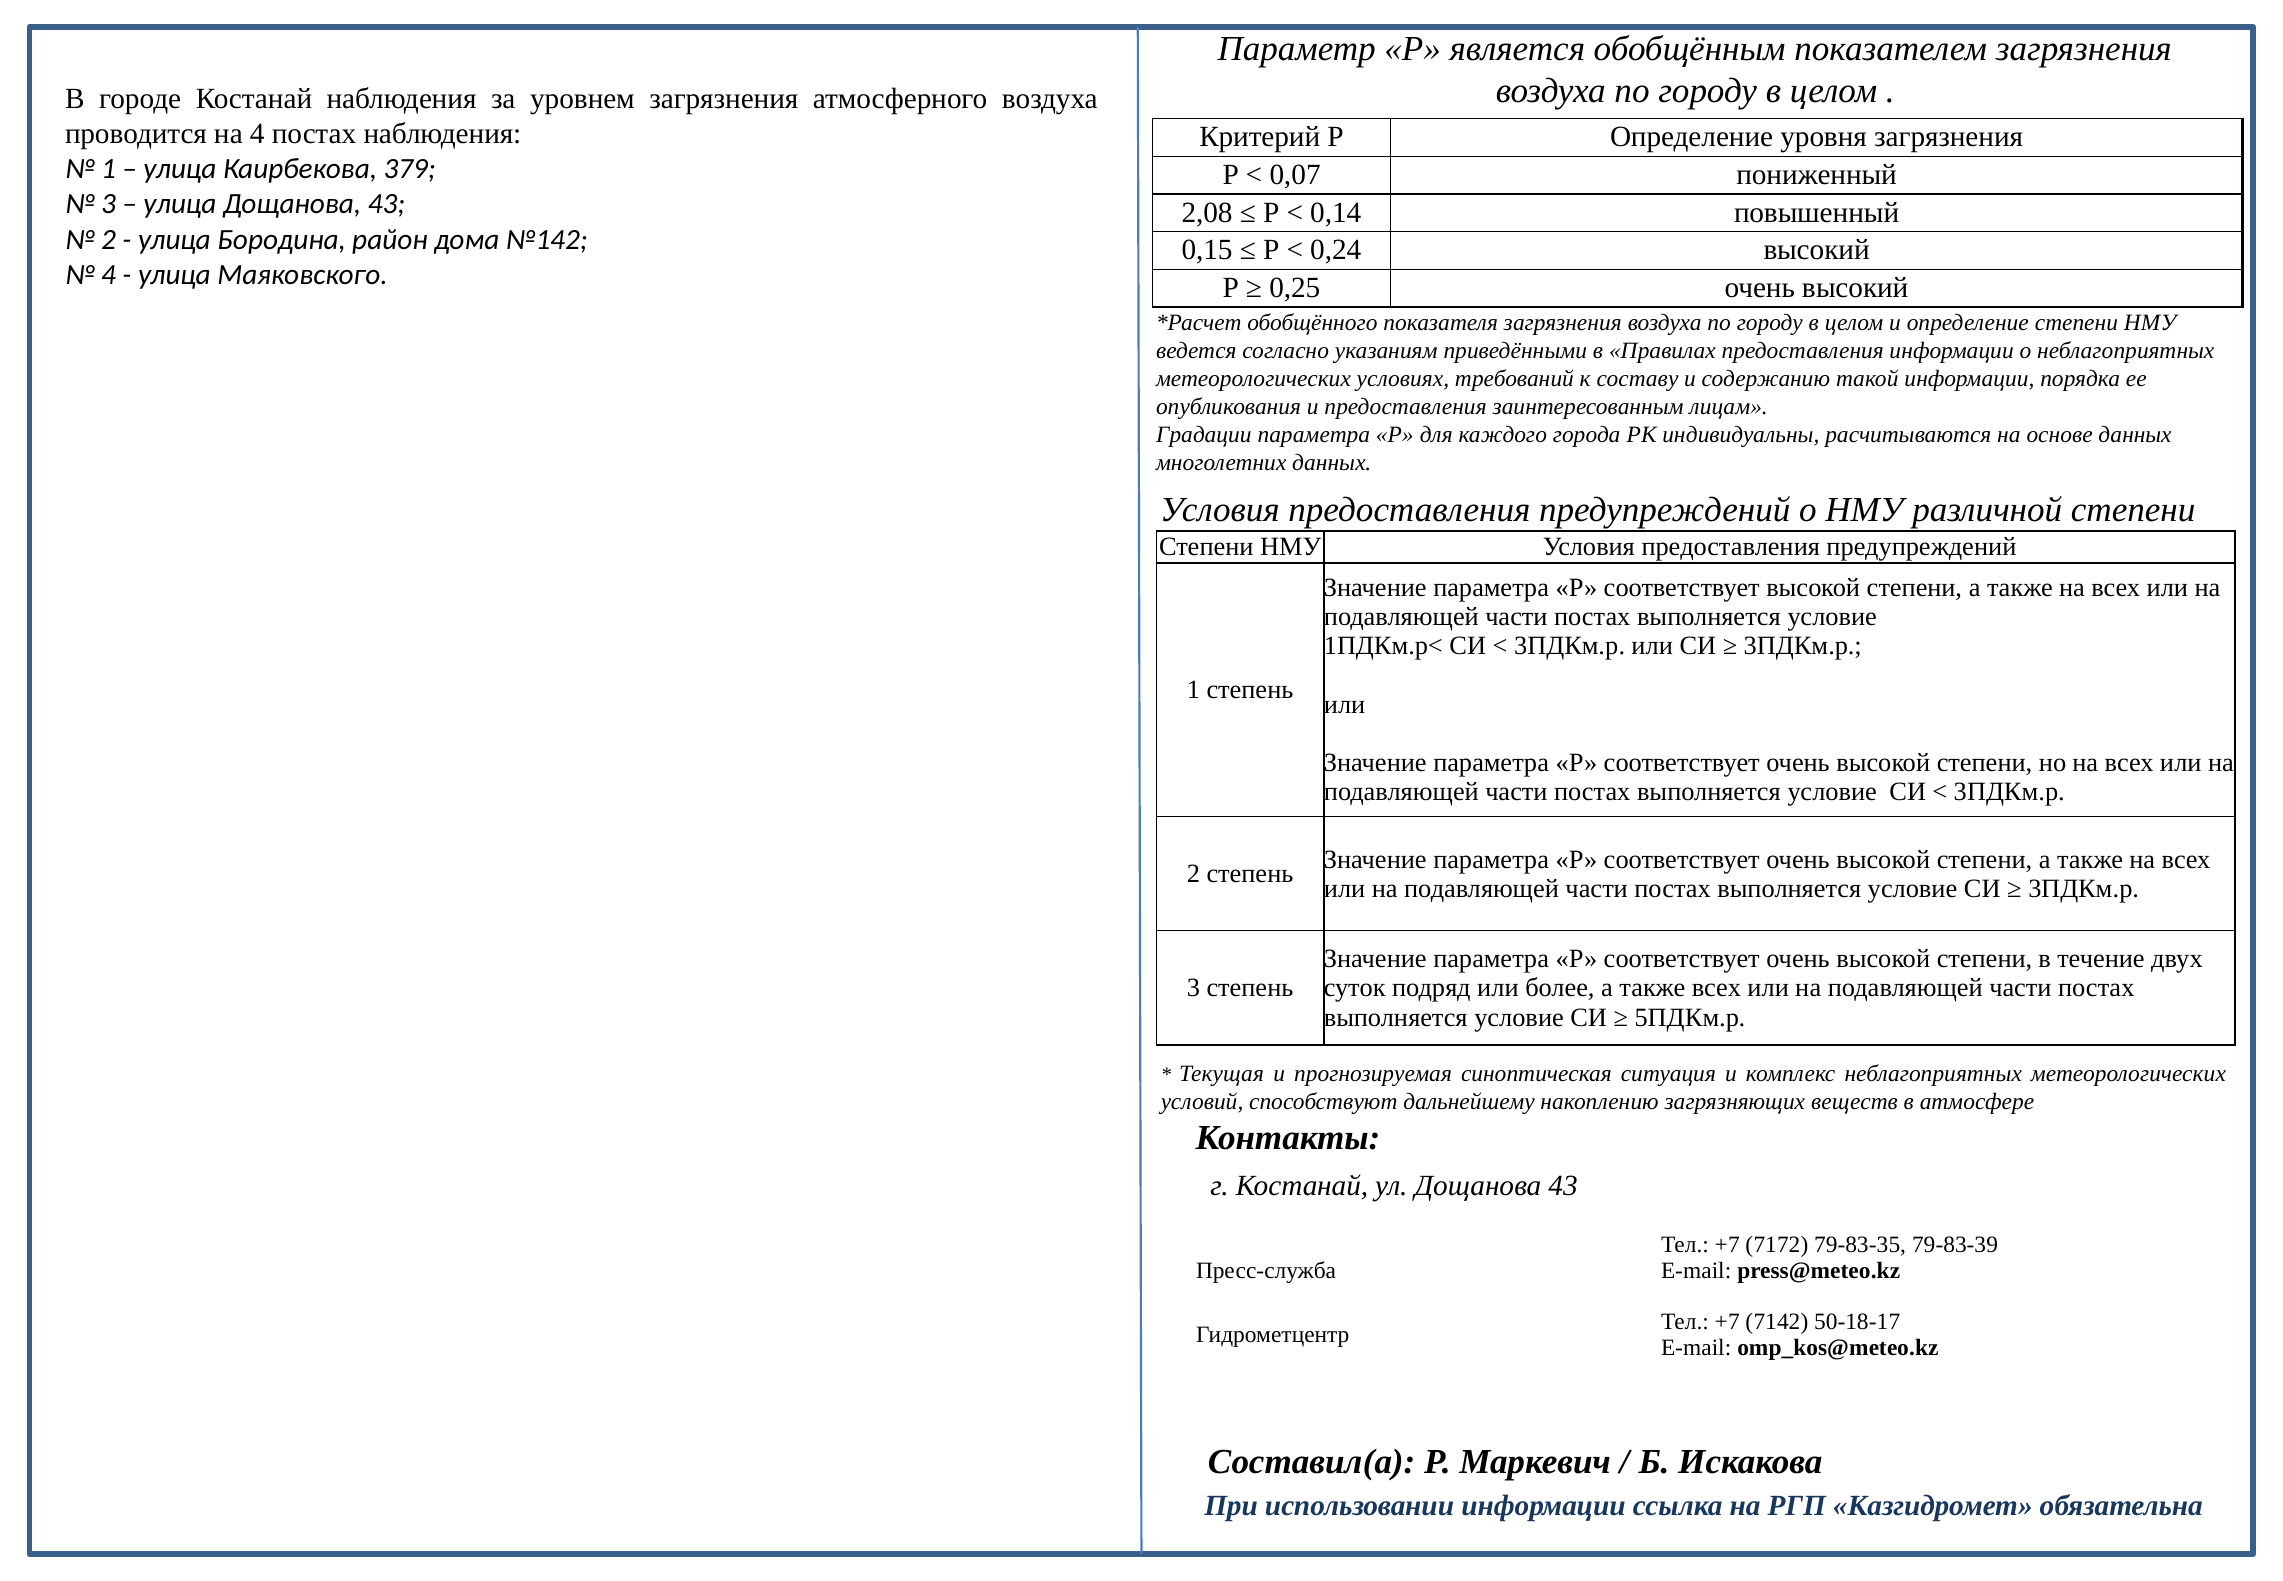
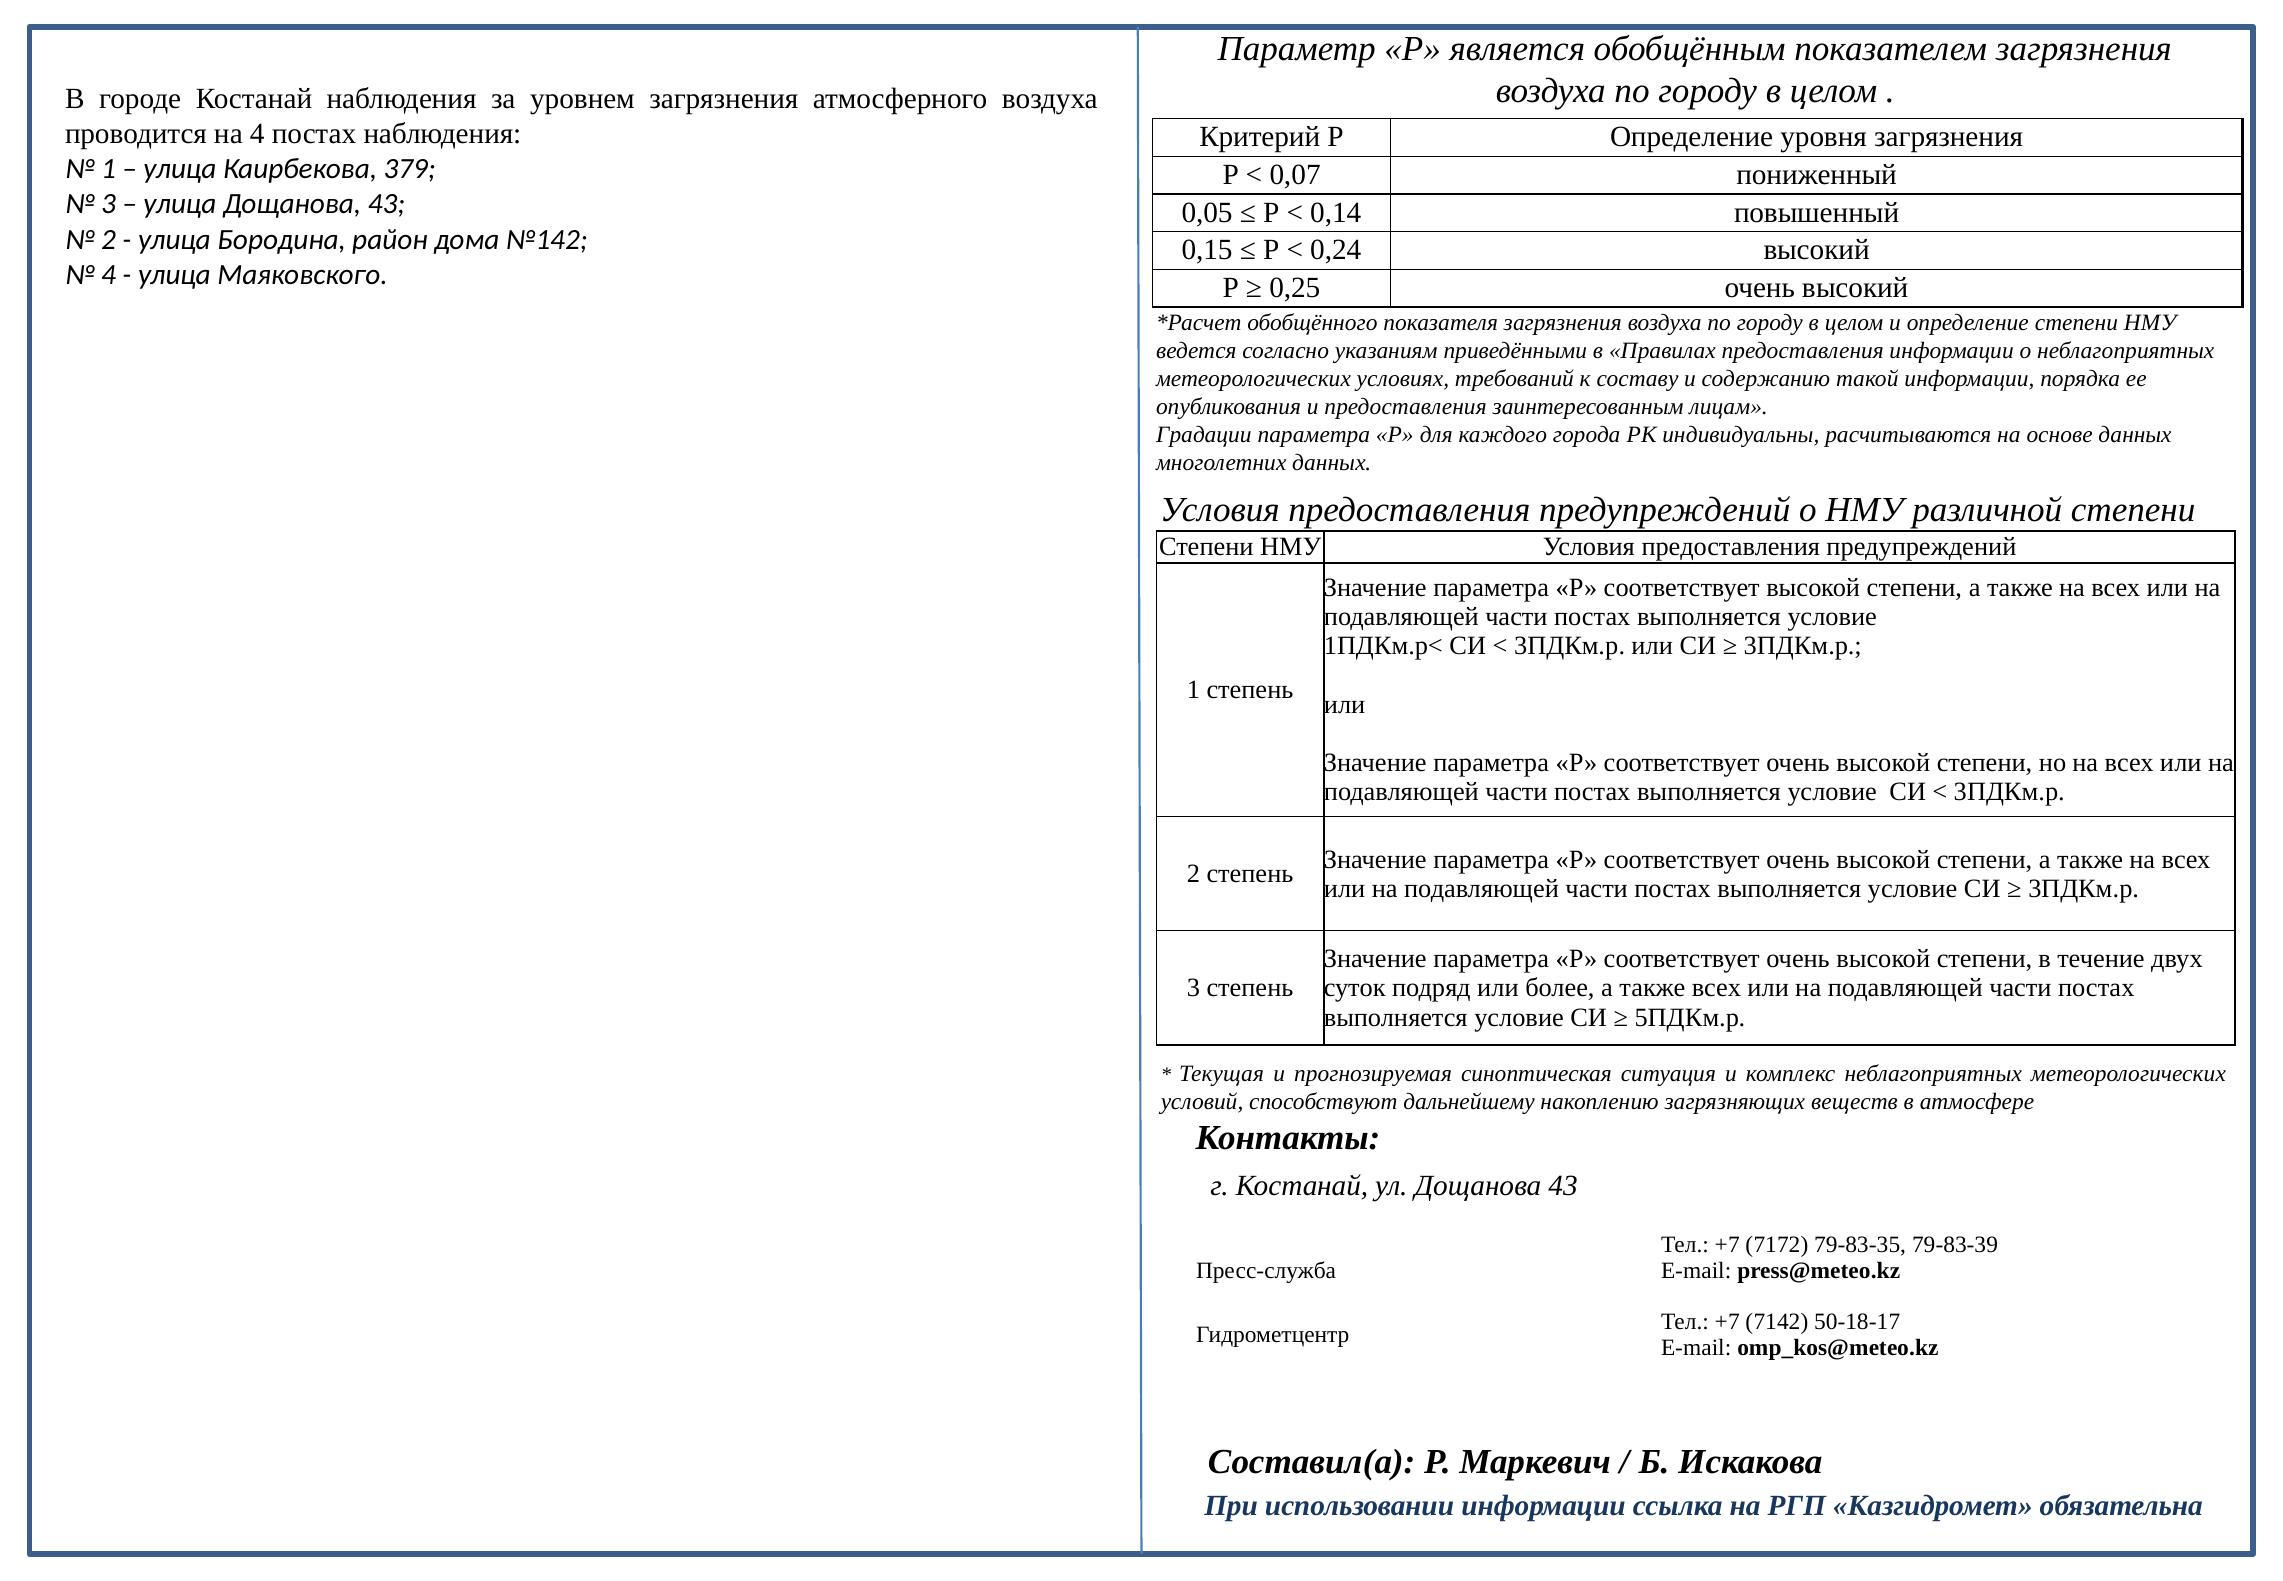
2,08: 2,08 -> 0,05
